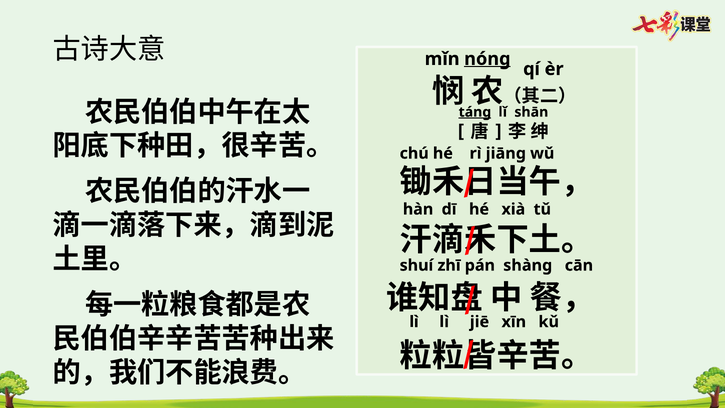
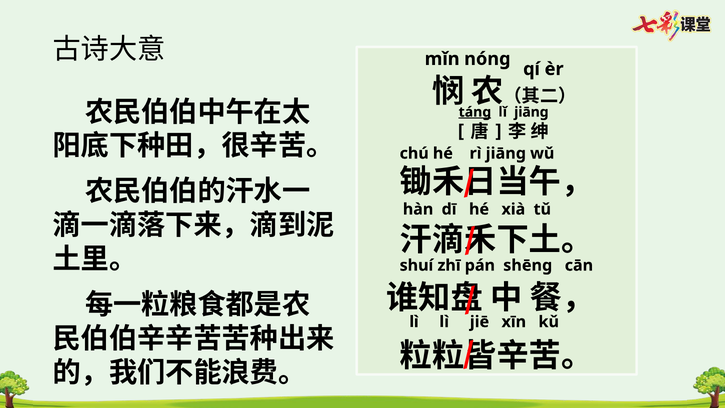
nóng underline: present -> none
lǐ shān: shān -> jiāng
shàng: shàng -> shēng
